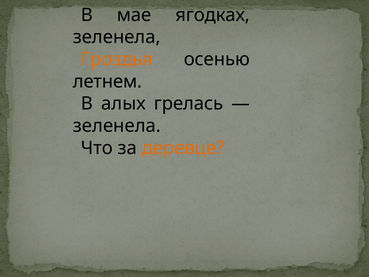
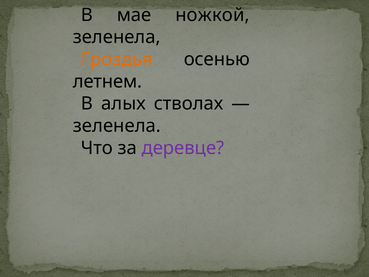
ягодках: ягодках -> ножкой
грелась: грелась -> стволах
деревце colour: orange -> purple
